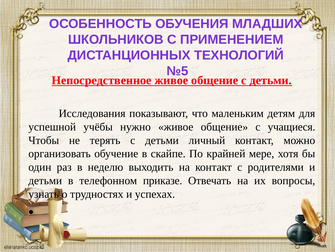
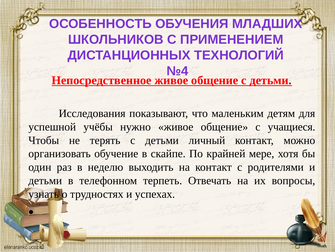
№5: №5 -> №4
приказе: приказе -> терпеть
